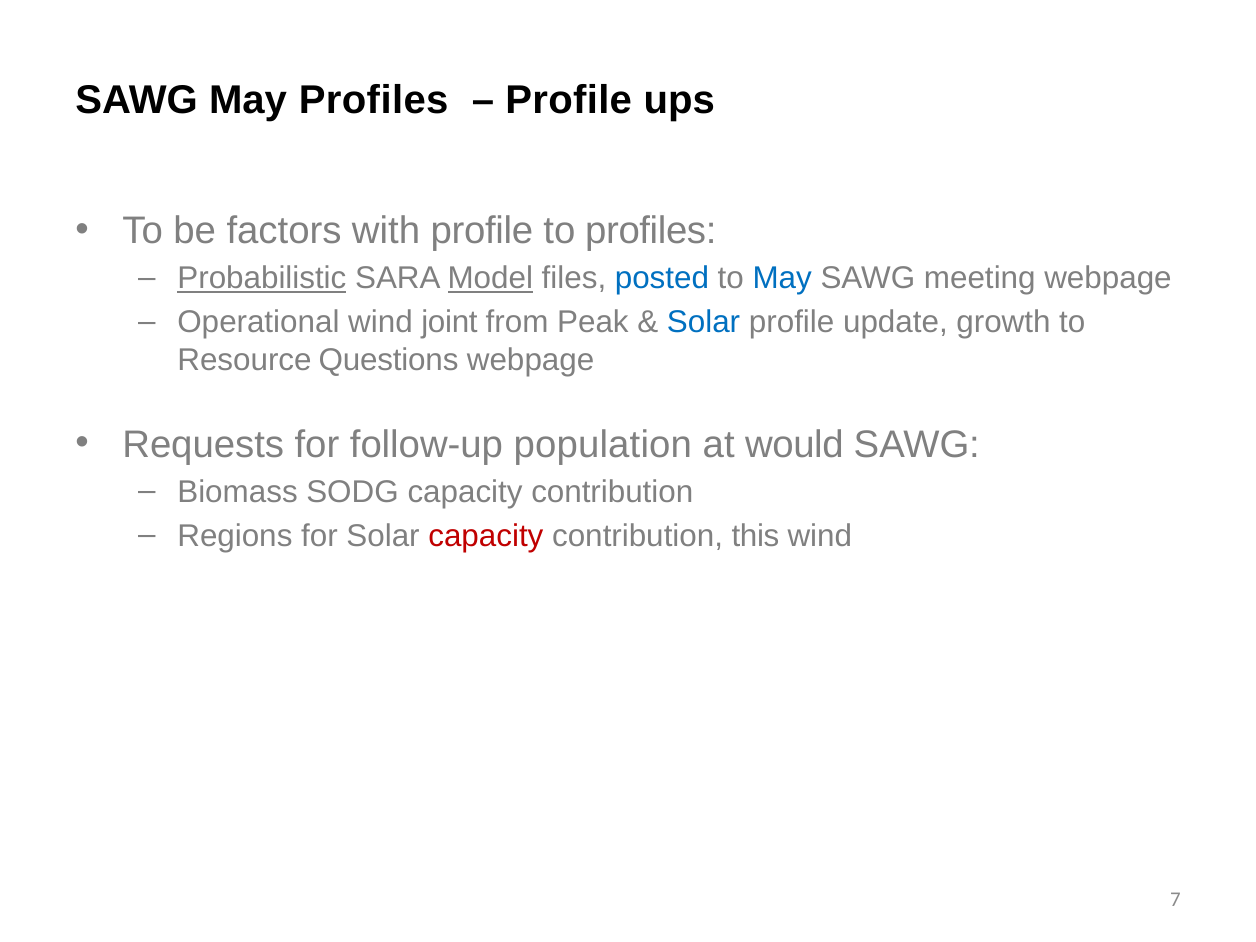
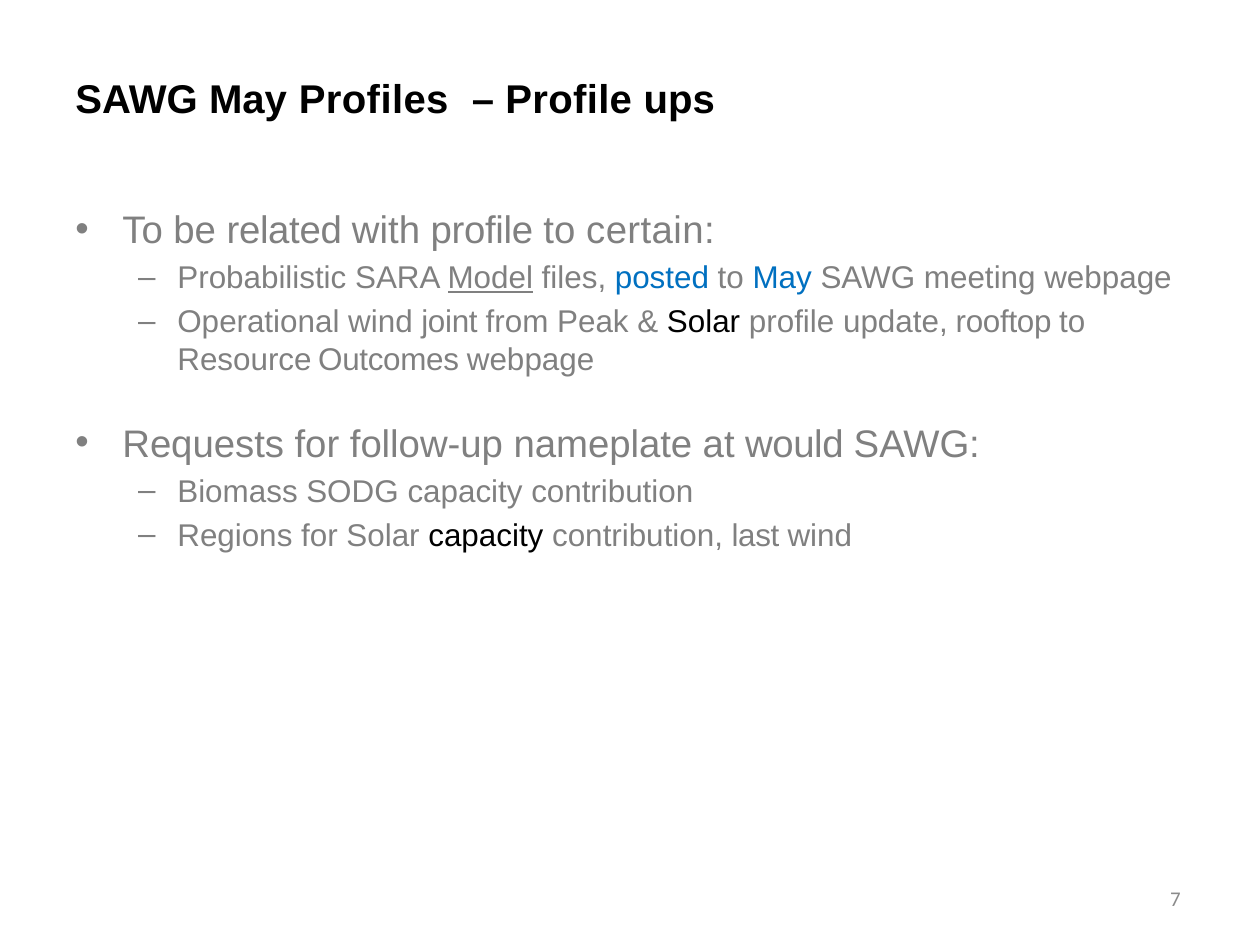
factors: factors -> related
to profiles: profiles -> certain
Probabilistic underline: present -> none
Solar at (704, 322) colour: blue -> black
growth: growth -> rooftop
Questions: Questions -> Outcomes
population: population -> nameplate
capacity at (486, 536) colour: red -> black
this: this -> last
